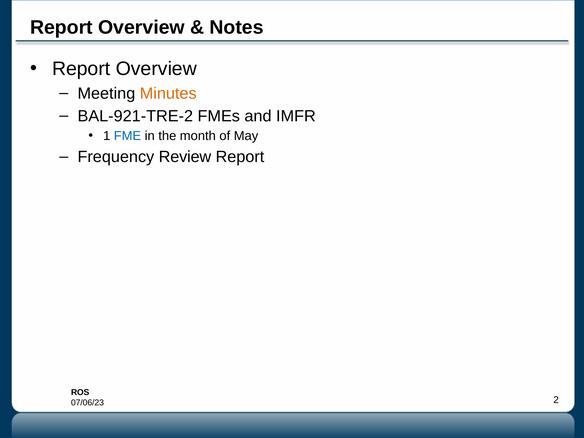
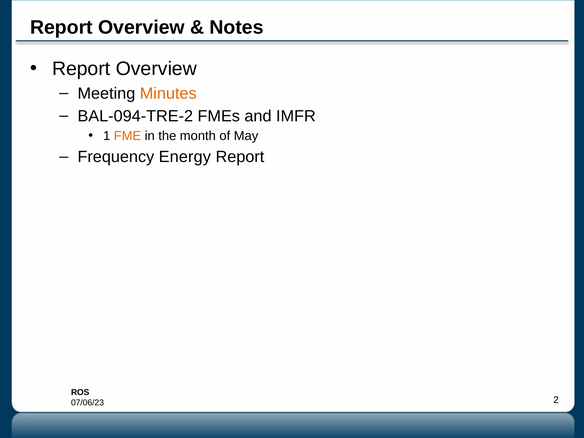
BAL-921-TRE-2: BAL-921-TRE-2 -> BAL-094-TRE-2
FME colour: blue -> orange
Review: Review -> Energy
